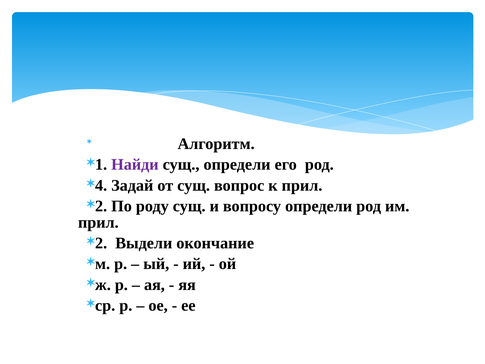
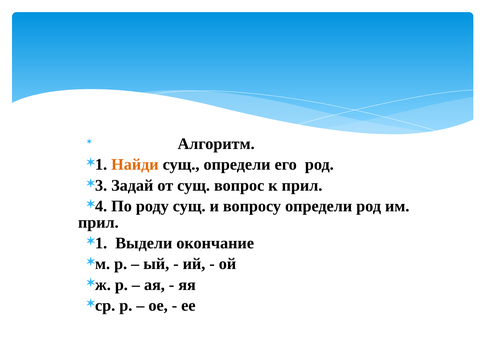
Найди colour: purple -> orange
4: 4 -> 3
2 at (101, 206): 2 -> 4
2 at (101, 243): 2 -> 1
